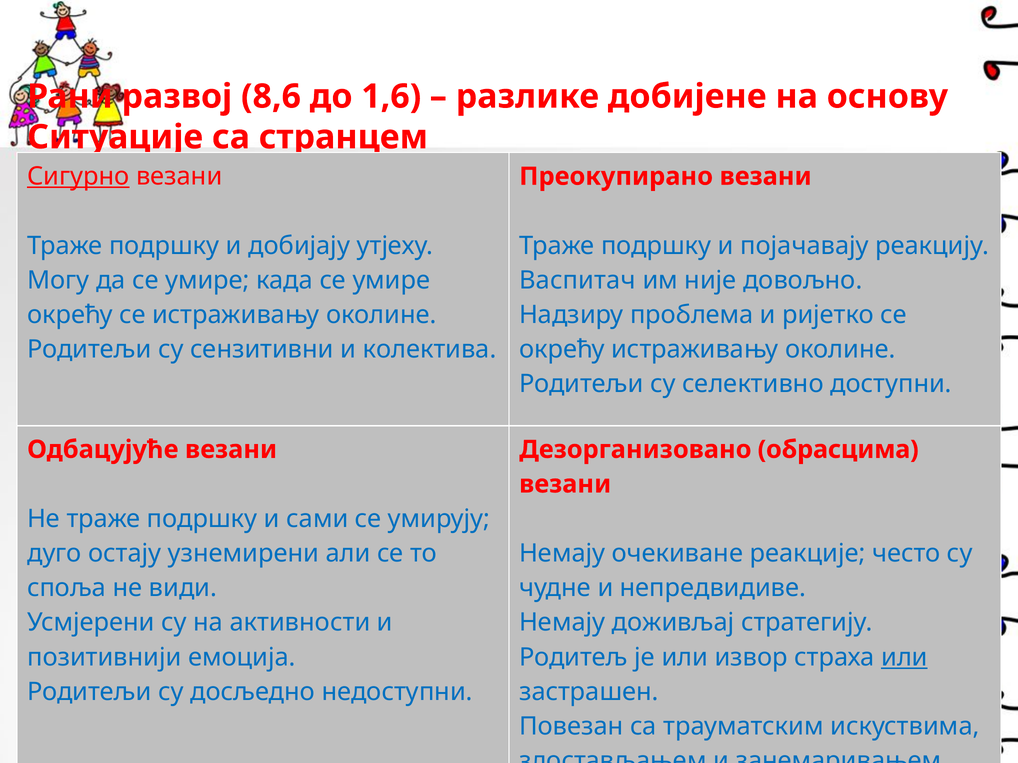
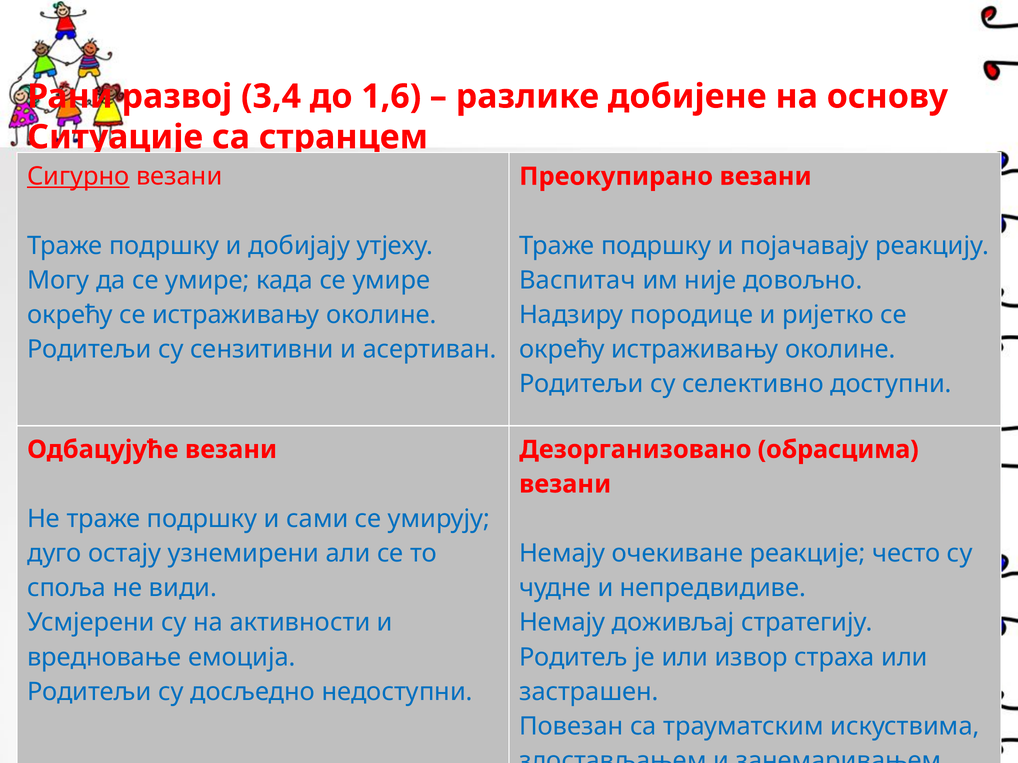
8,6: 8,6 -> 3,4
проблема: проблема -> породице
колектива: колектива -> асертиван
позитивнији: позитивнији -> вредновање
или at (905, 658) underline: present -> none
